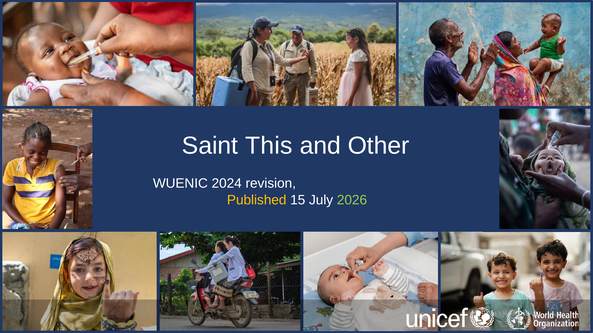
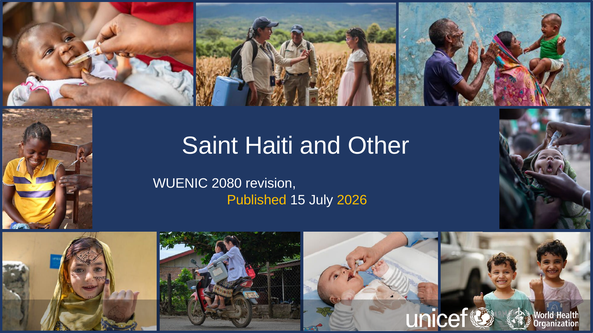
This: This -> Haiti
2024: 2024 -> 2080
2026 colour: light green -> yellow
